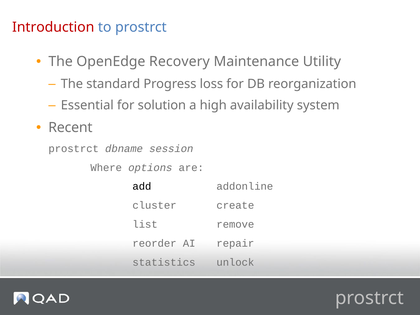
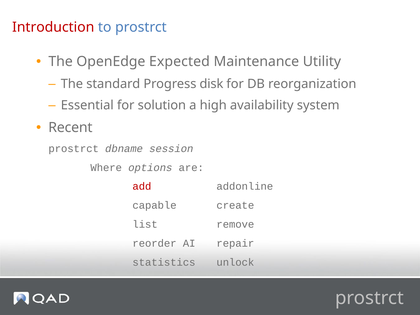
Recovery: Recovery -> Expected
loss: loss -> disk
add colour: black -> red
cluster: cluster -> capable
